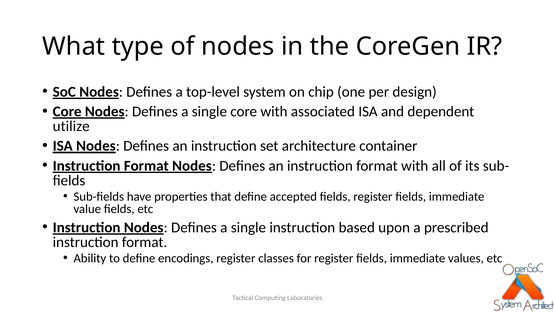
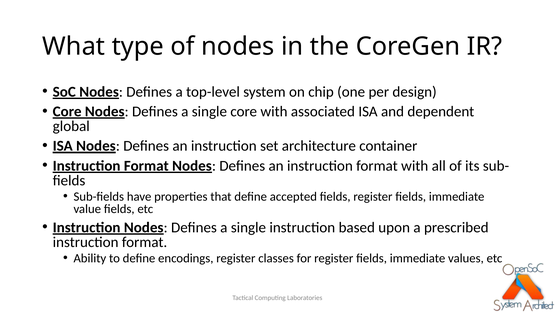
utilize: utilize -> global
